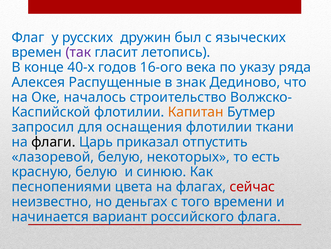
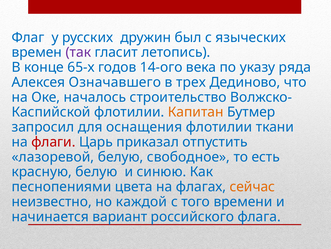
40-х: 40-х -> 65-х
16-ого: 16-ого -> 14-ого
Распущенные: Распущенные -> Означавшего
знак: знак -> трех
флаги colour: black -> red
некоторых: некоторых -> свободное
сейчас colour: red -> orange
деньгах: деньгах -> каждой
